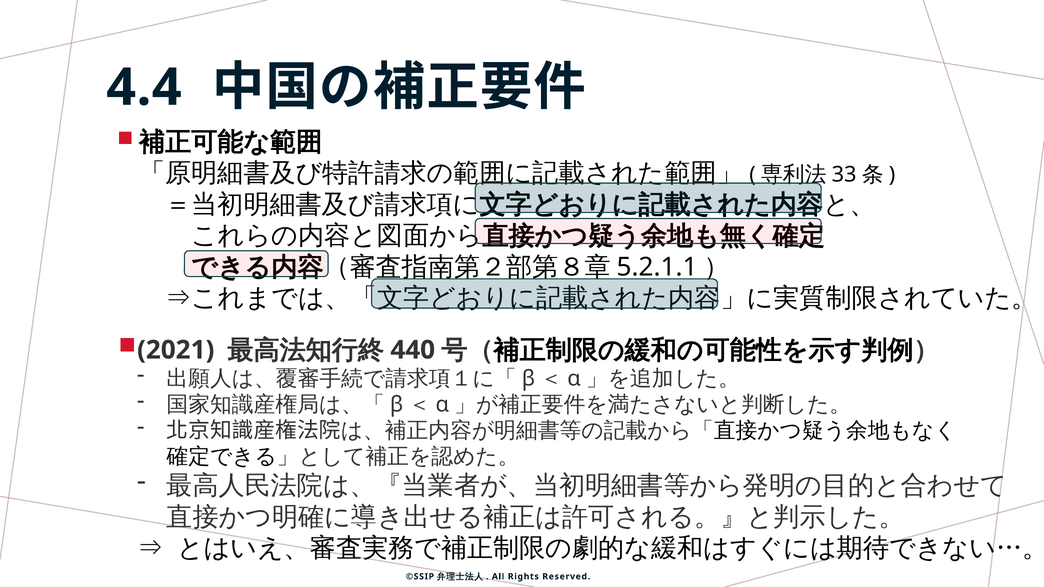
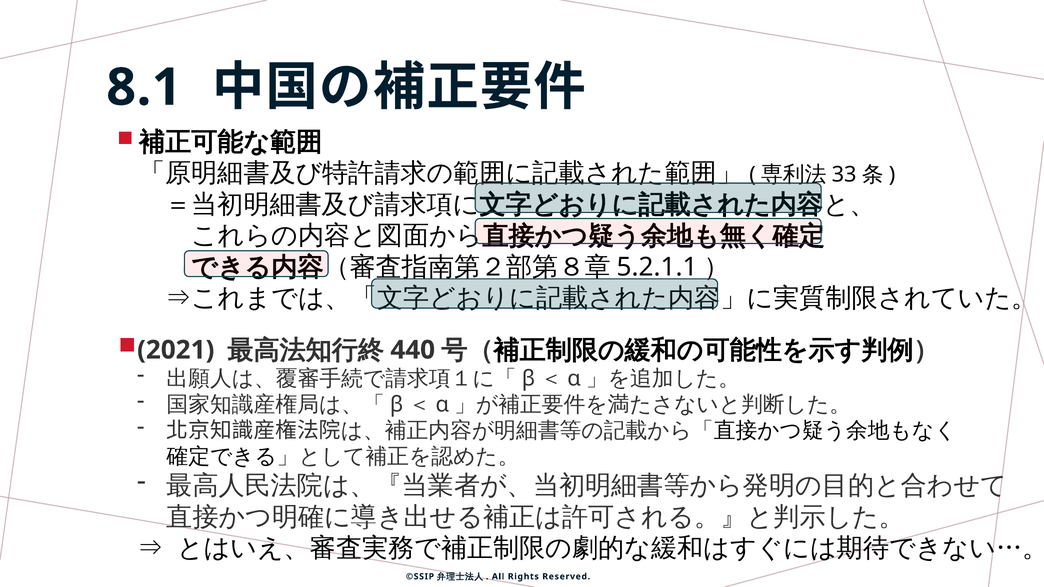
4.4: 4.4 -> 8.1
